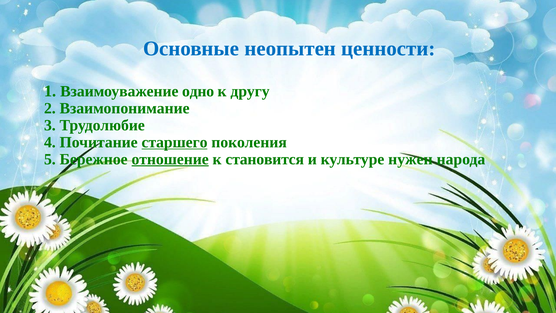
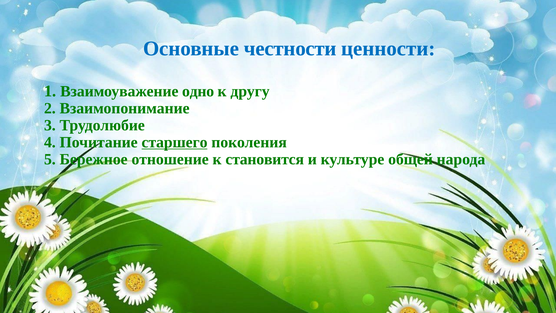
неопытен: неопытен -> честности
отношение underline: present -> none
нужен: нужен -> общей
